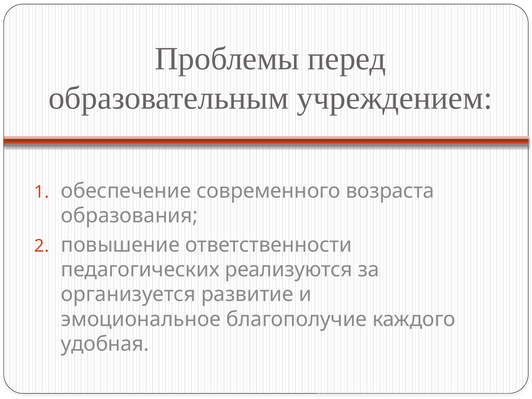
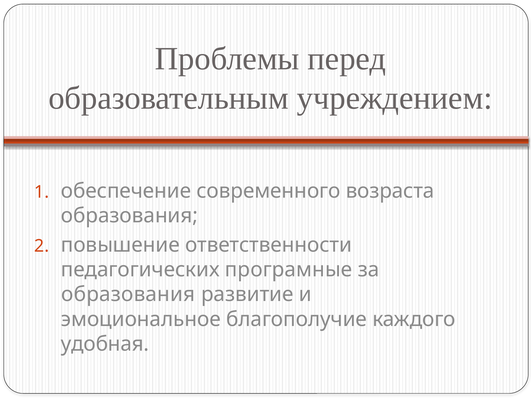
реализуются: реализуются -> програмные
организуется at (128, 294): организуется -> образования
